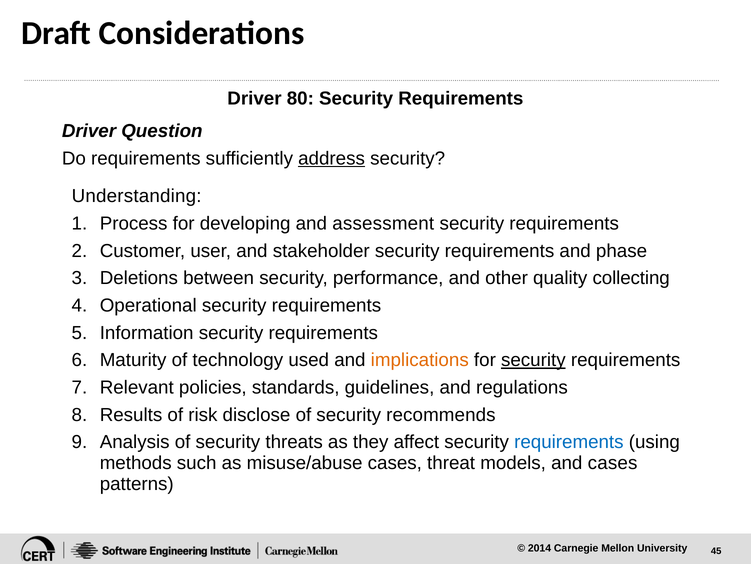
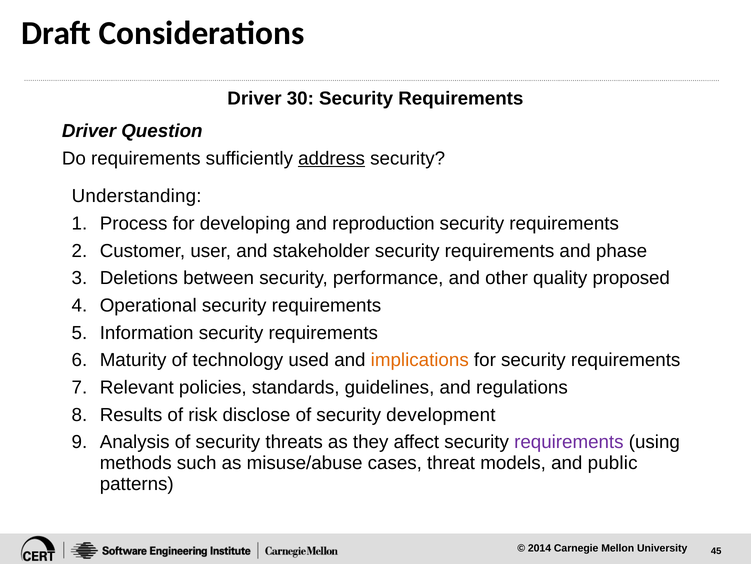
80: 80 -> 30
assessment: assessment -> reproduction
collecting: collecting -> proposed
security at (533, 360) underline: present -> none
recommends: recommends -> development
requirements at (569, 442) colour: blue -> purple
and cases: cases -> public
